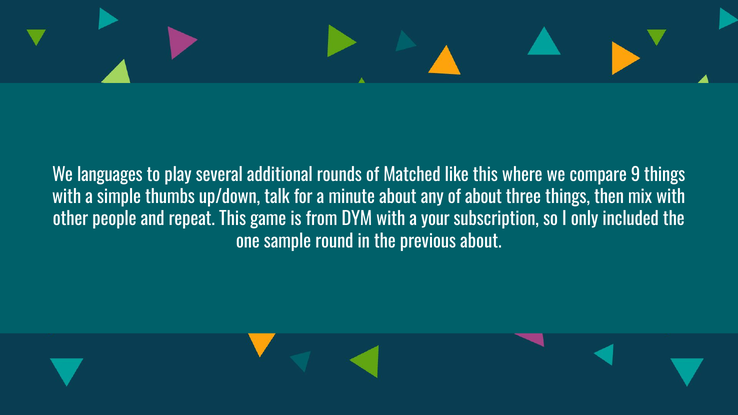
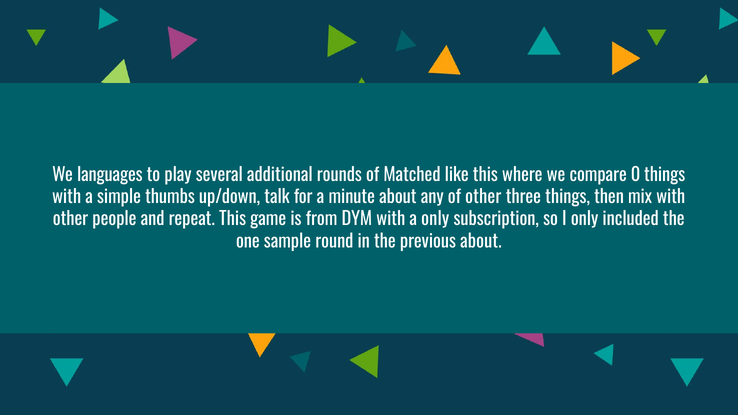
9: 9 -> 0
of about: about -> other
a your: your -> only
